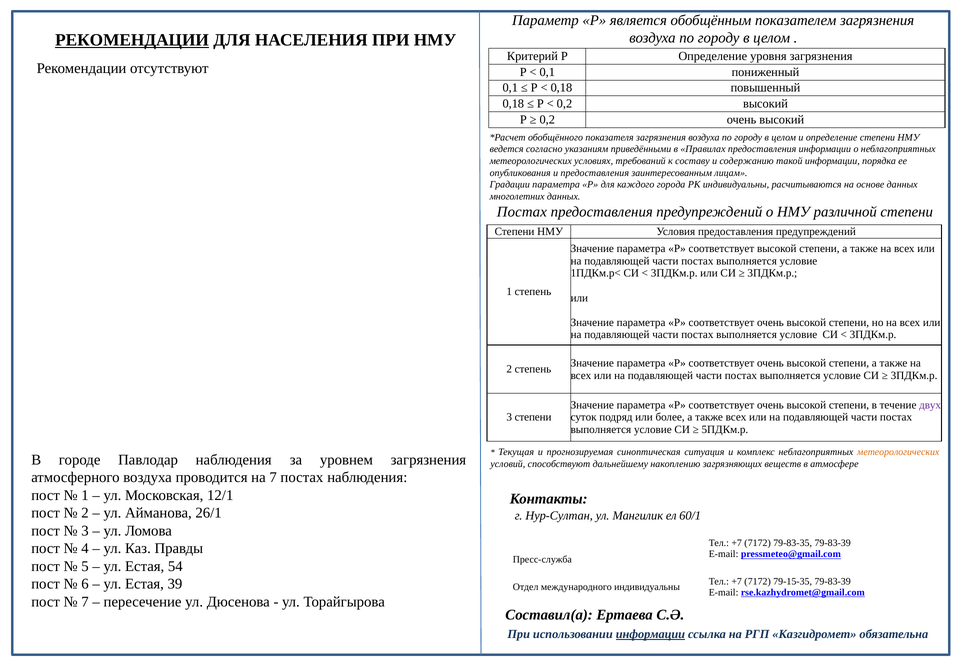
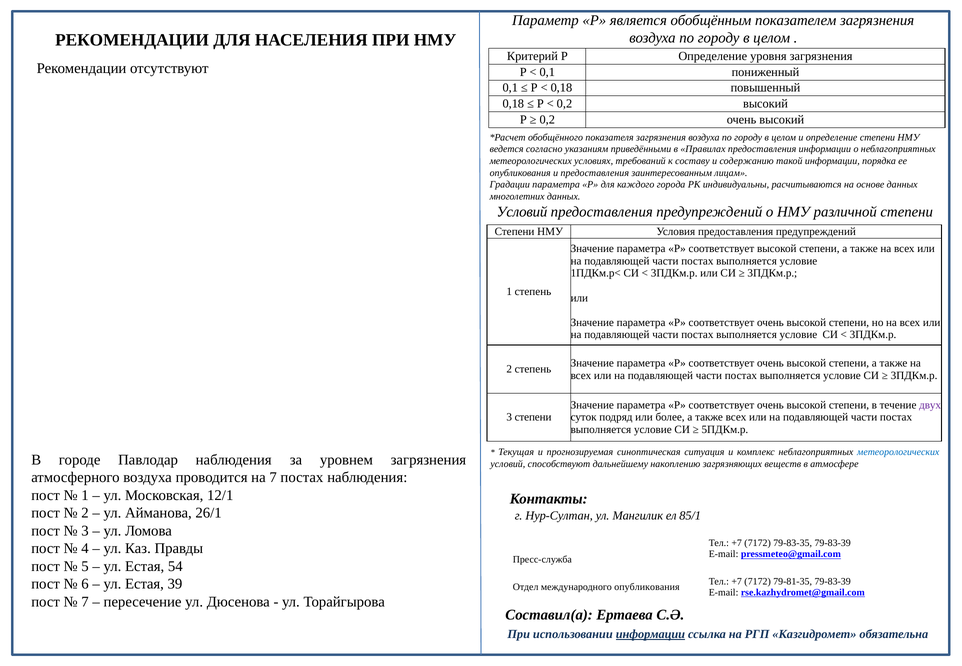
РЕКОМЕНДАЦИИ at (132, 40) underline: present -> none
Постах at (522, 212): Постах -> Условий
метеорологических at (898, 452) colour: orange -> blue
60/1: 60/1 -> 85/1
79-15-35: 79-15-35 -> 79-81-35
международного индивидуальны: индивидуальны -> опубликования
